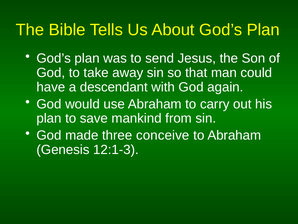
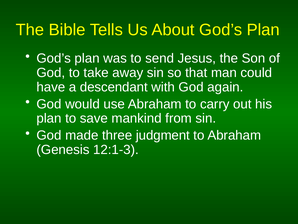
conceive: conceive -> judgment
